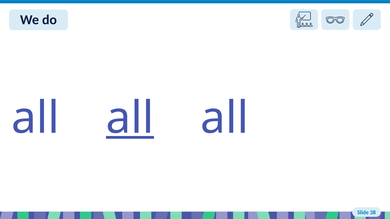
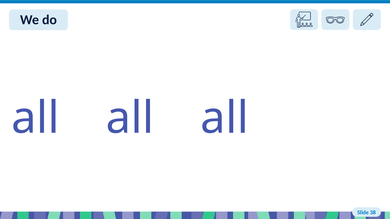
all at (130, 118) underline: present -> none
